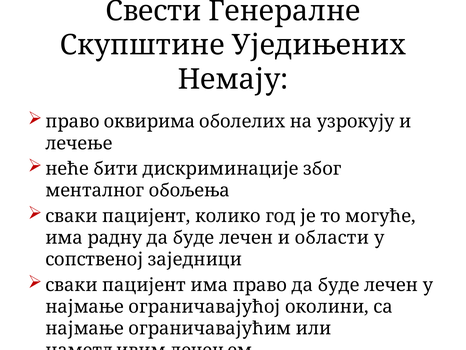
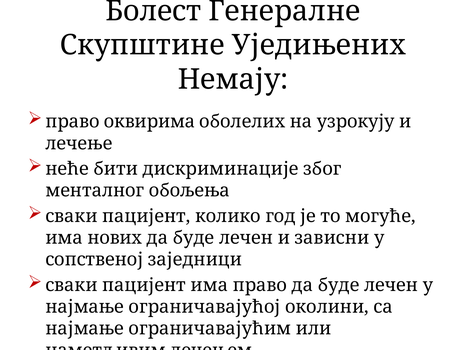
Свести: Свести -> Болест
радну: радну -> нових
области: области -> зависни
